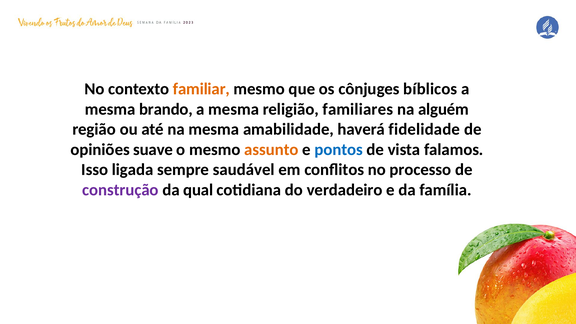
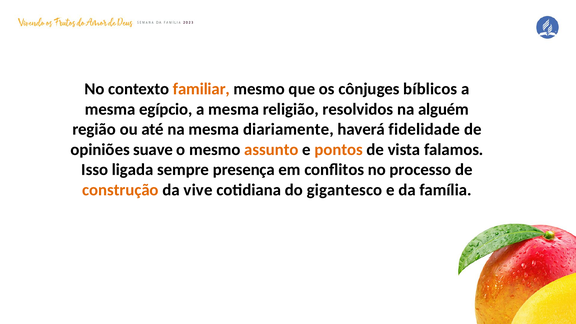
brando: brando -> egípcio
familiares: familiares -> resolvidos
amabilidade: amabilidade -> diariamente
pontos colour: blue -> orange
saudável: saudável -> presença
construção colour: purple -> orange
qual: qual -> vive
verdadeiro: verdadeiro -> gigantesco
